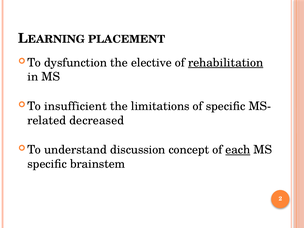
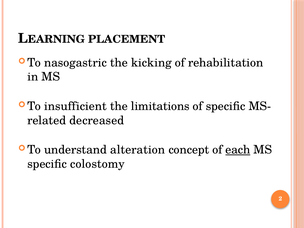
dysfunction: dysfunction -> nasogastric
elective: elective -> kicking
rehabilitation underline: present -> none
discussion: discussion -> alteration
brainstem: brainstem -> colostomy
